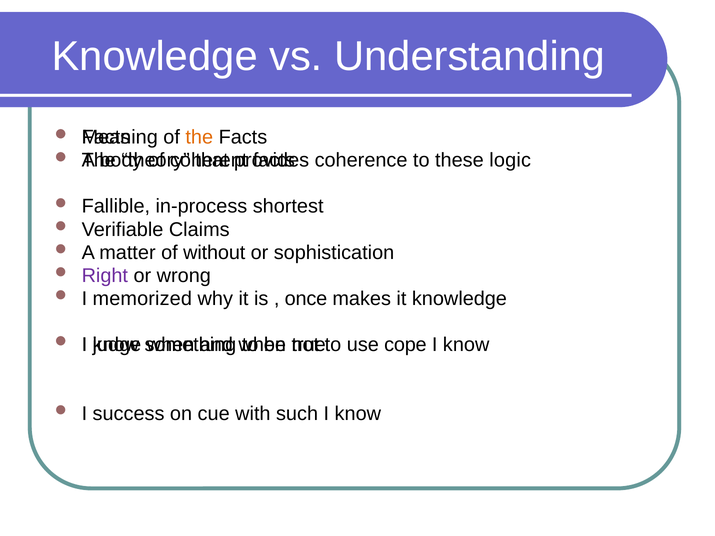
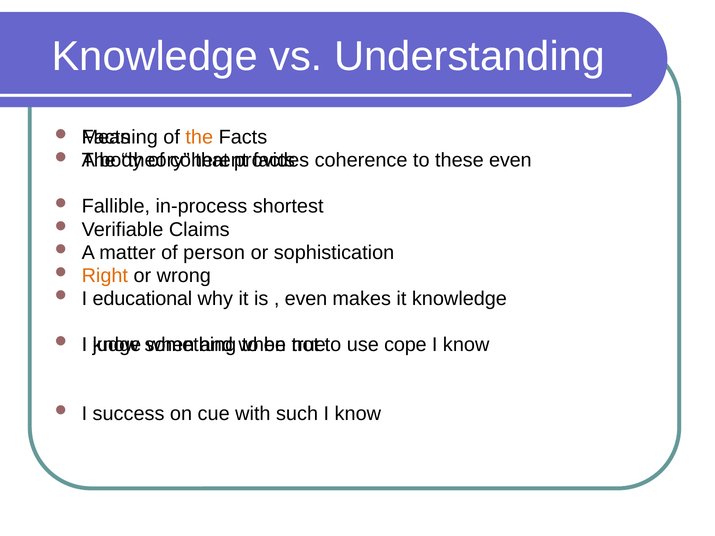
these logic: logic -> even
without: without -> person
Right colour: purple -> orange
memorized: memorized -> educational
once at (306, 299): once -> even
